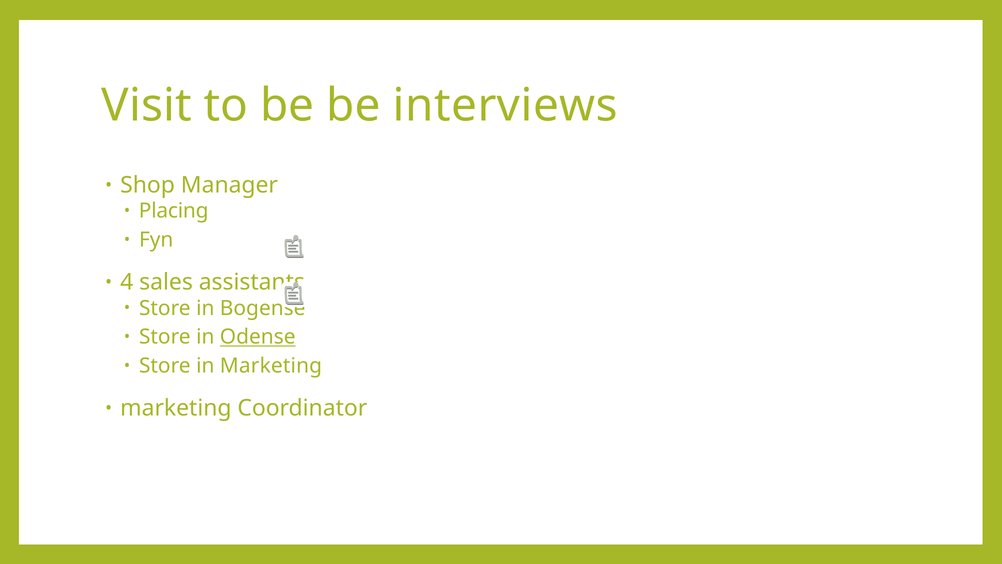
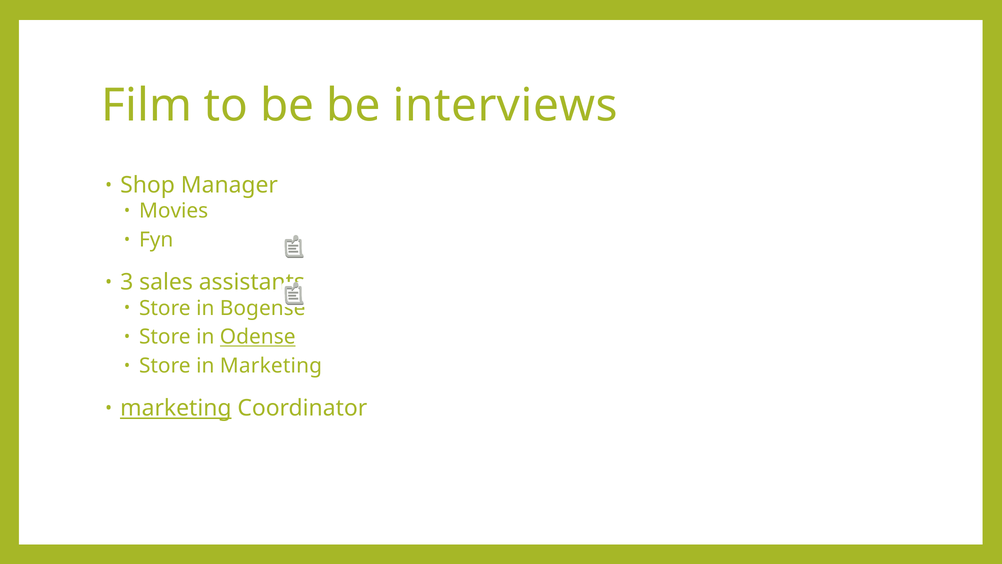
Visit: Visit -> Film
Placing: Placing -> Movies
4: 4 -> 3
marketing at (176, 408) underline: none -> present
